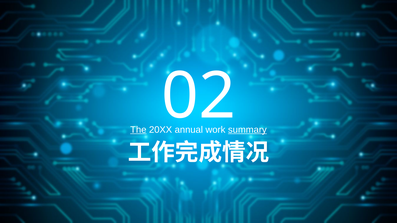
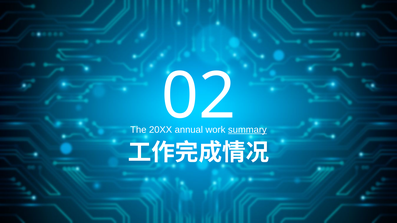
The underline: present -> none
